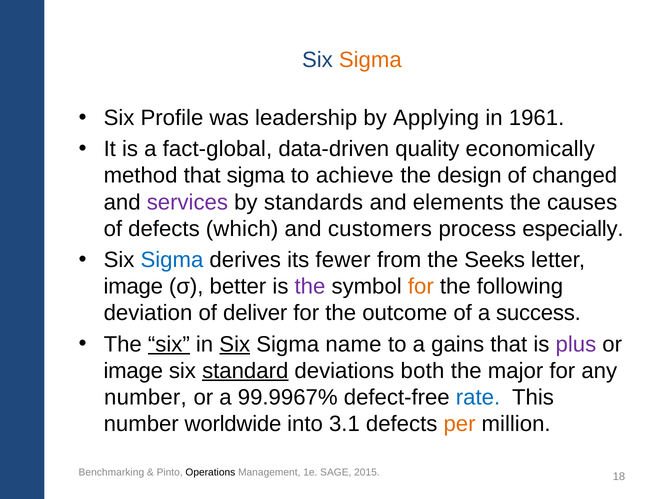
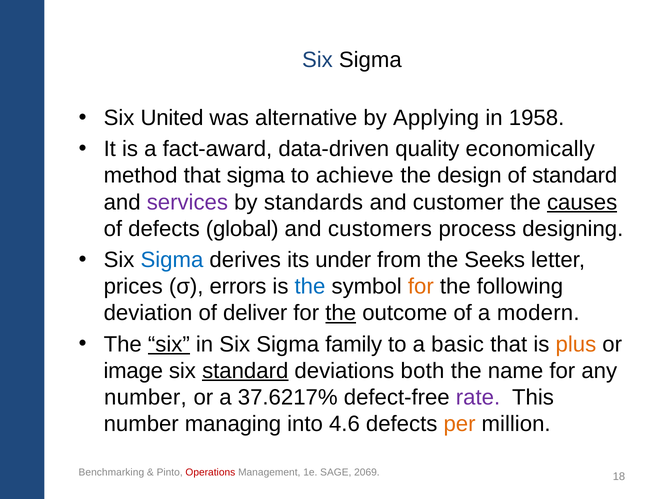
Sigma at (370, 60) colour: orange -> black
Profile: Profile -> United
leadership: leadership -> alternative
1961: 1961 -> 1958
fact-global: fact-global -> fact-award
of changed: changed -> standard
elements: elements -> customer
causes underline: none -> present
which: which -> global
especially: especially -> designing
fewer: fewer -> under
image at (133, 286): image -> prices
better: better -> errors
the at (310, 286) colour: purple -> blue
the at (341, 313) underline: none -> present
success: success -> modern
Six at (235, 344) underline: present -> none
name: name -> family
gains: gains -> basic
plus colour: purple -> orange
major: major -> name
99.9967%: 99.9967% -> 37.6217%
rate colour: blue -> purple
worldwide: worldwide -> managing
3.1: 3.1 -> 4.6
Operations colour: black -> red
2015: 2015 -> 2069
